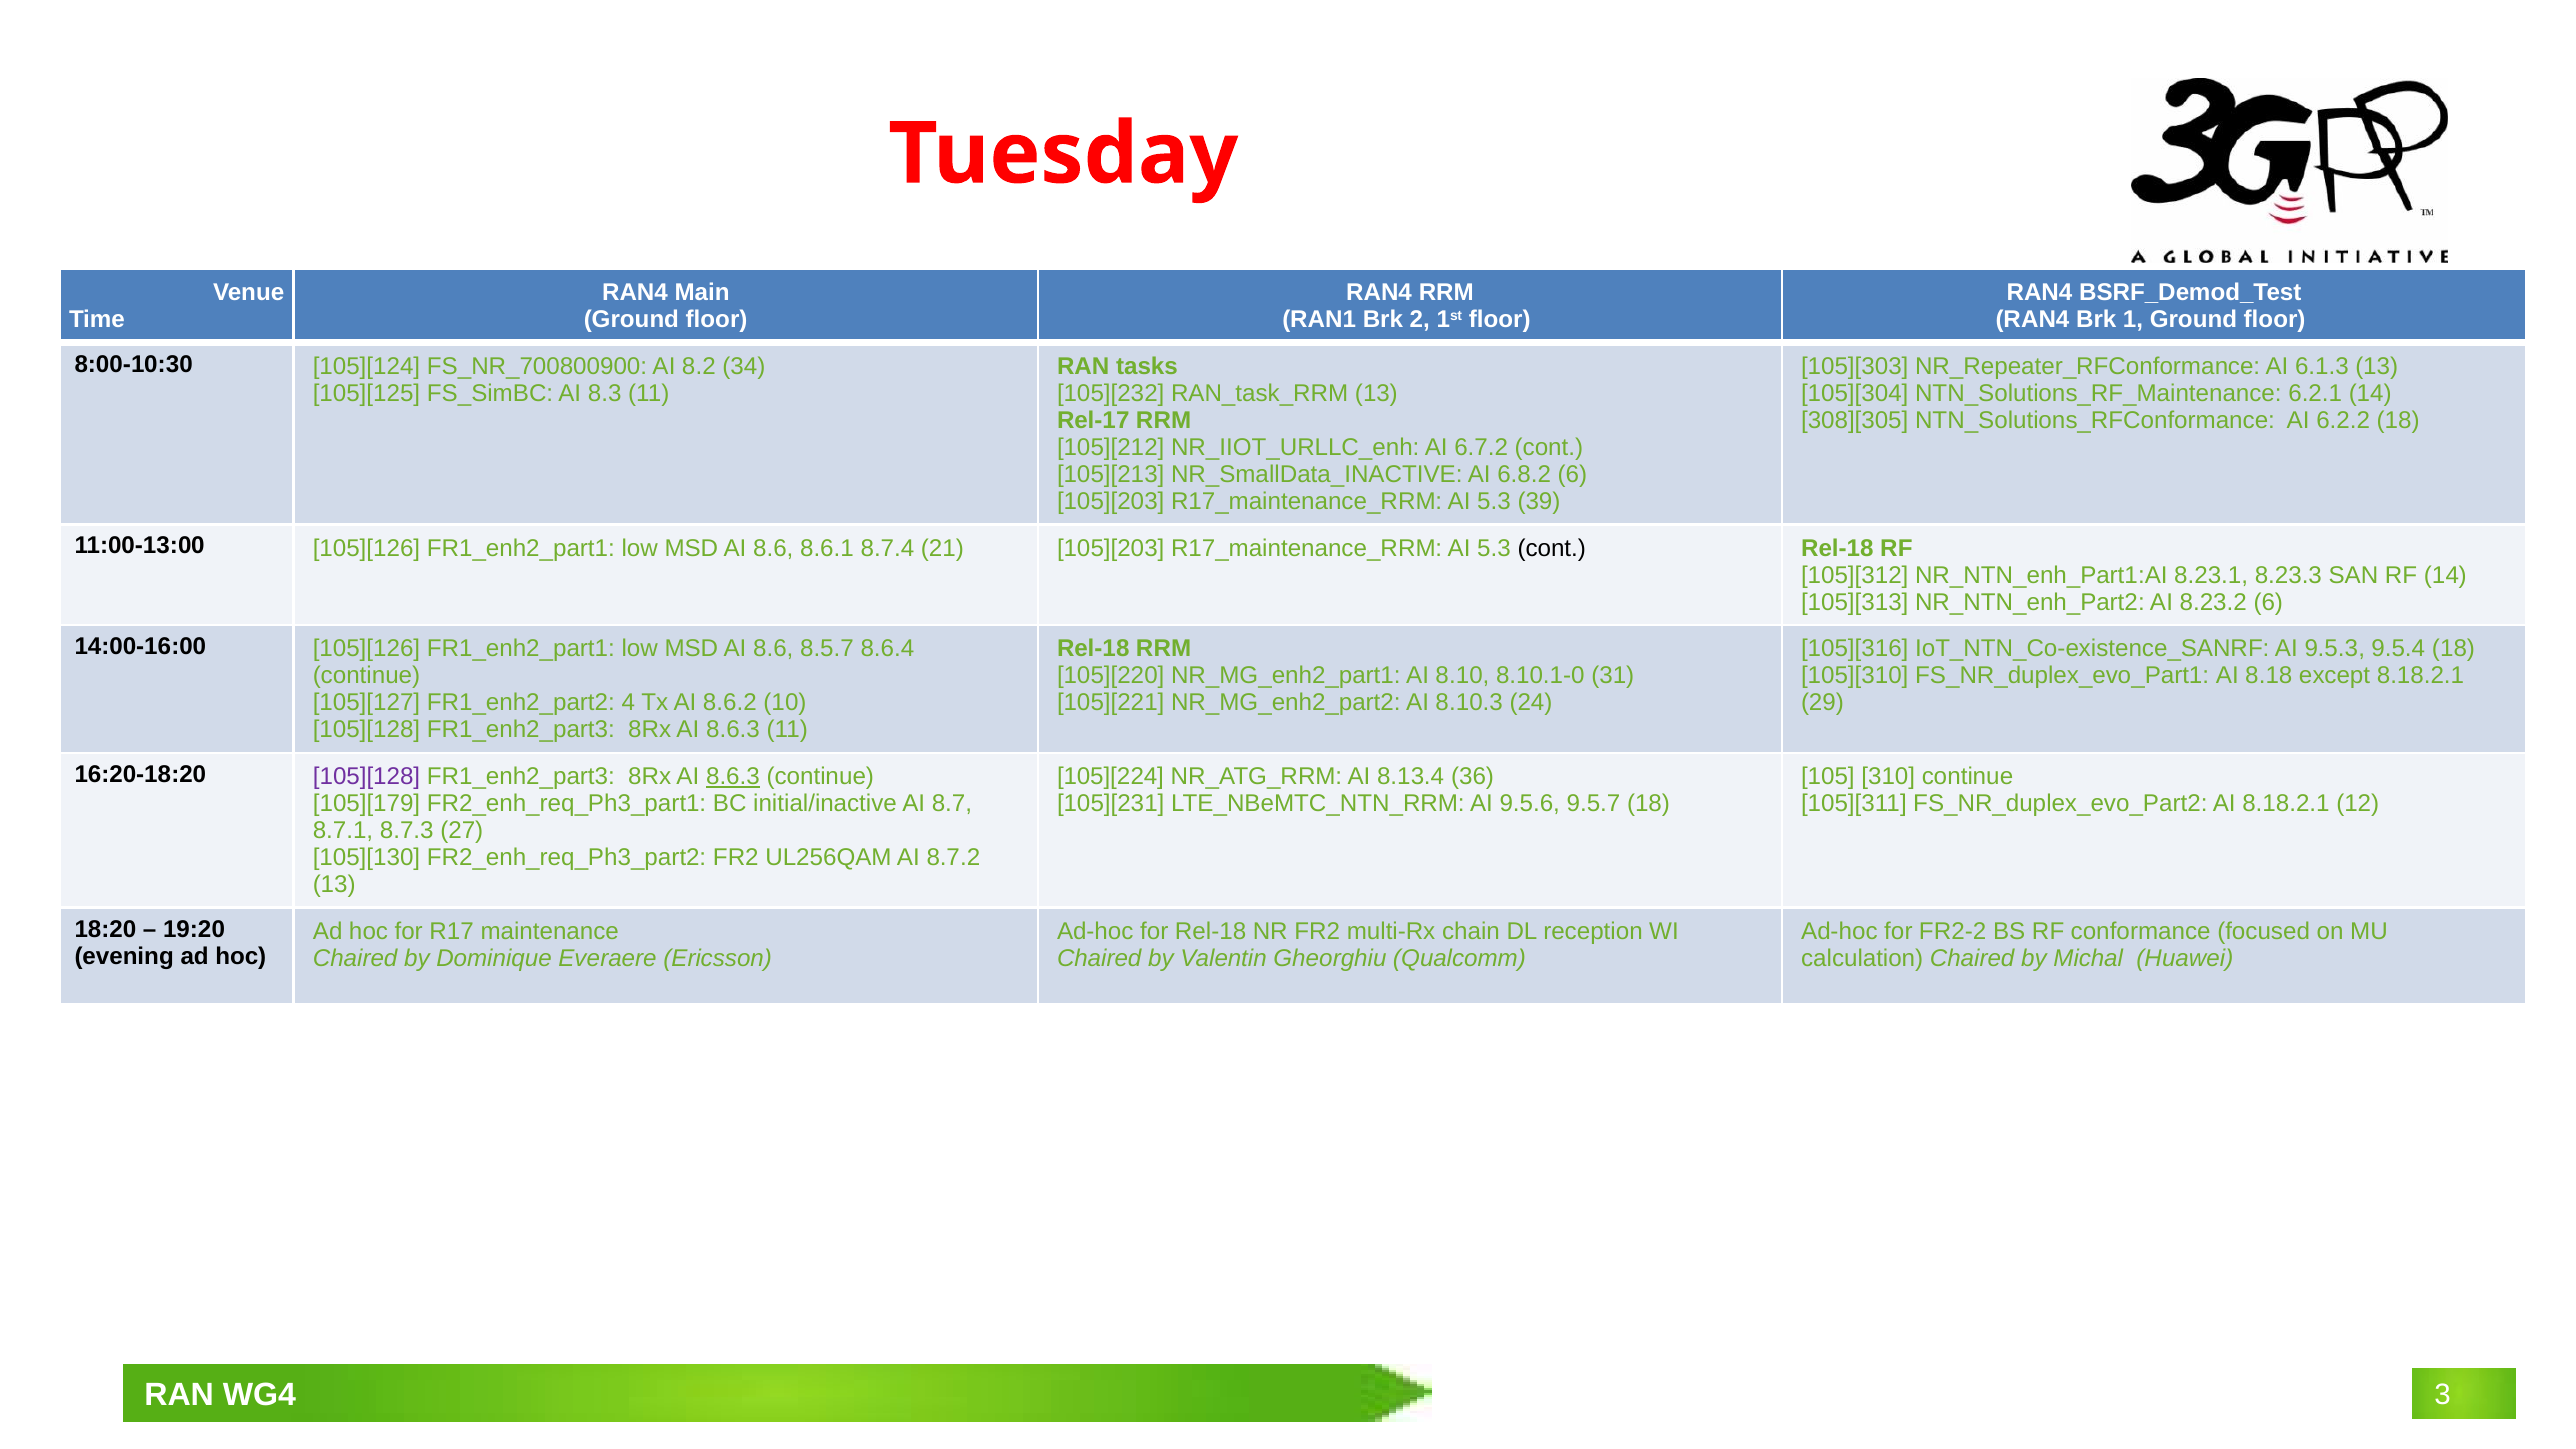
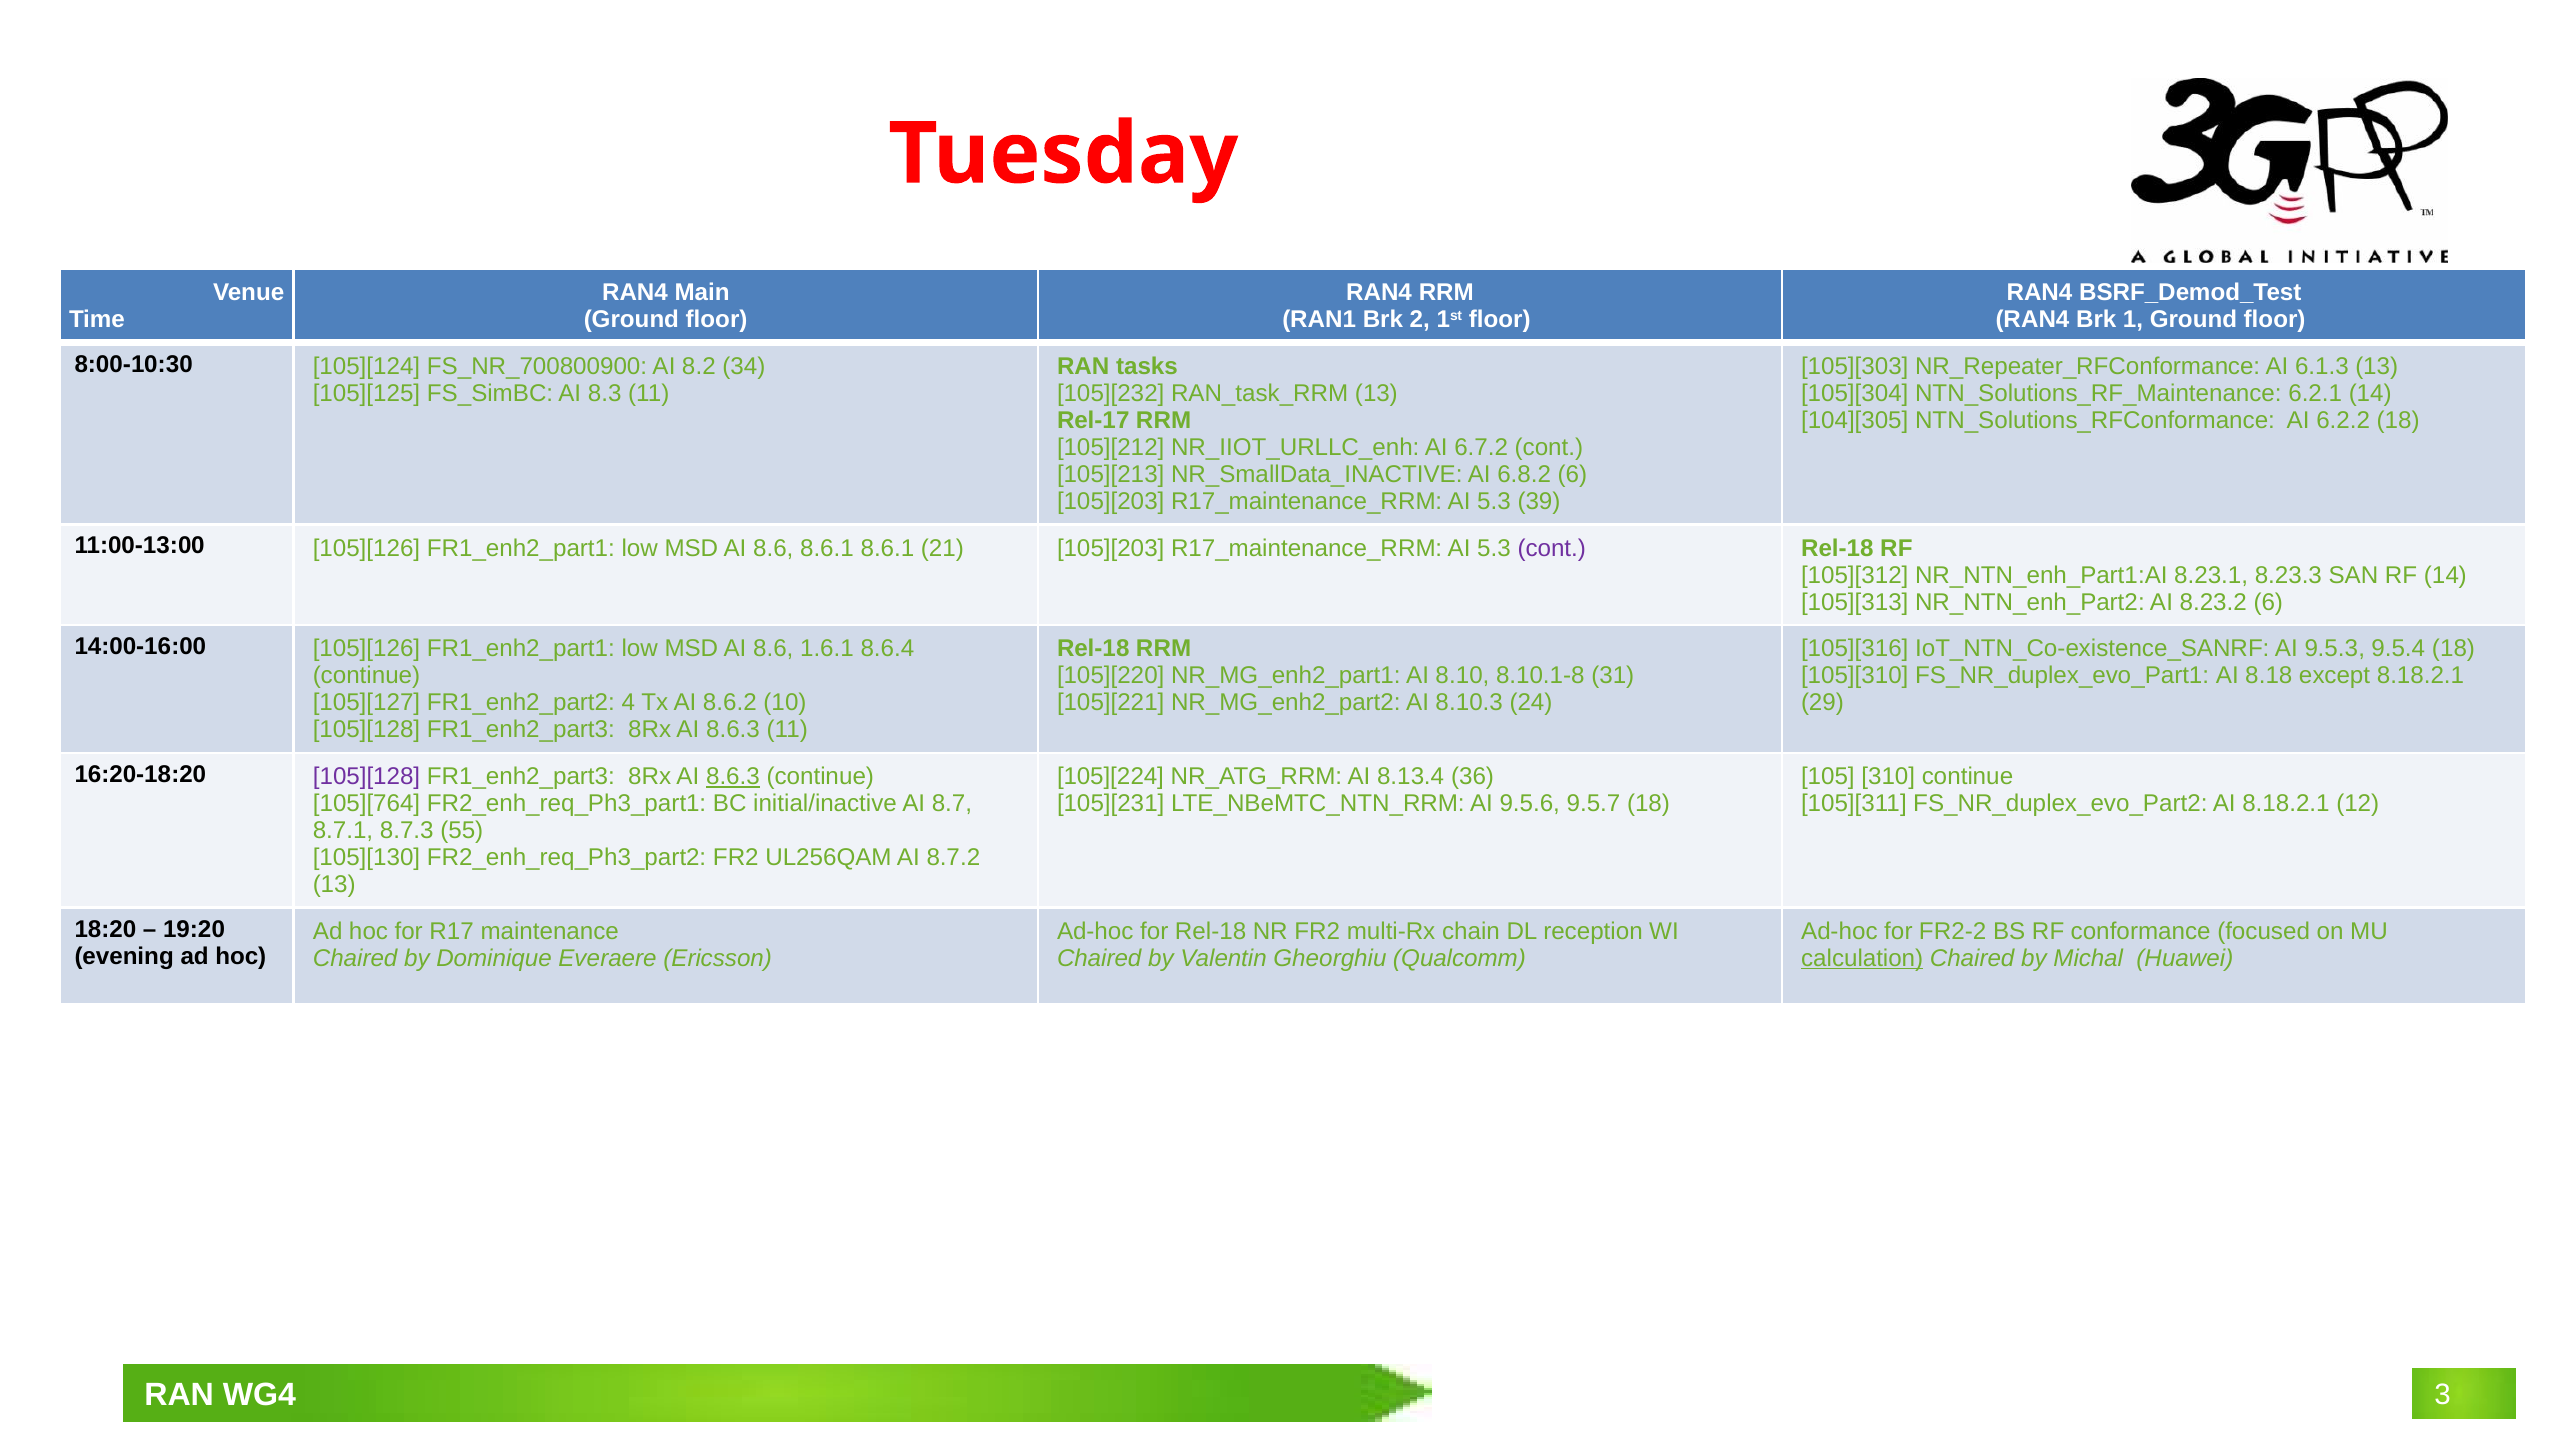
308][305: 308][305 -> 104][305
8.6.1 8.7.4: 8.7.4 -> 8.6.1
cont at (1552, 548) colour: black -> purple
8.5.7: 8.5.7 -> 1.6.1
8.10.1-0: 8.10.1-0 -> 8.10.1-8
105][179: 105][179 -> 105][764
27: 27 -> 55
calculation underline: none -> present
